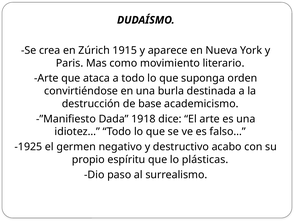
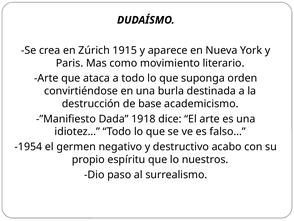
-1925: -1925 -> -1954
plásticas: plásticas -> nuestros
